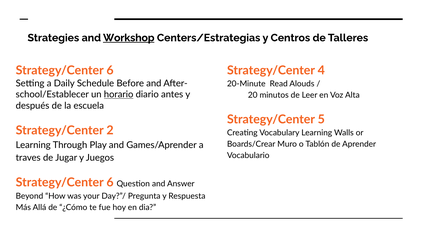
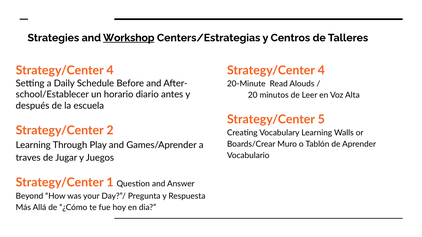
6 at (110, 71): 6 -> 4
horario underline: present -> none
6 at (110, 183): 6 -> 1
